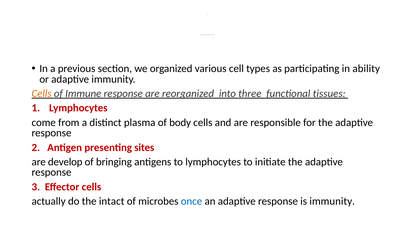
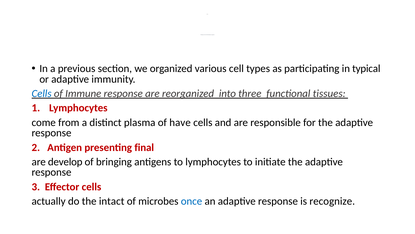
ability: ability -> typical
Cells at (42, 93) colour: orange -> blue
body: body -> have
sites: sites -> final
is immunity: immunity -> recognize
